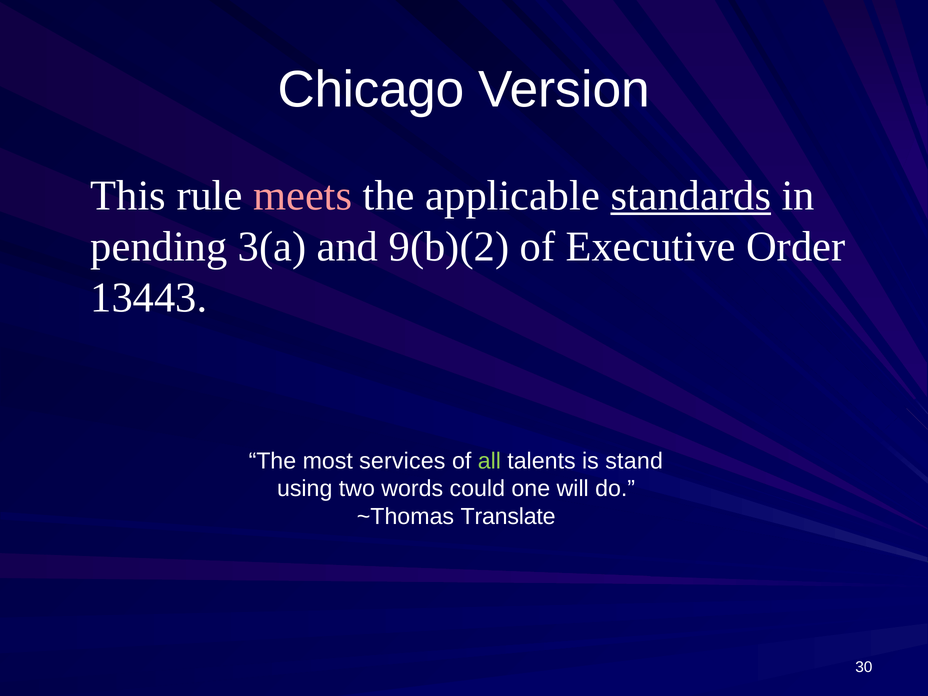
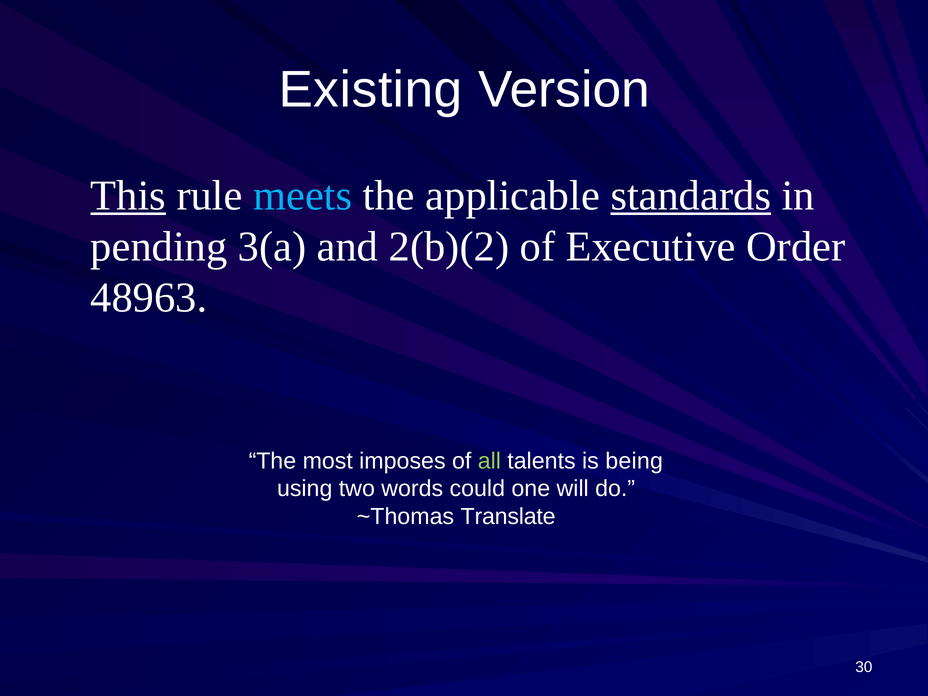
Chicago: Chicago -> Existing
This underline: none -> present
meets colour: pink -> light blue
9(b)(2: 9(b)(2 -> 2(b)(2
13443: 13443 -> 48963
services: services -> imposes
stand: stand -> being
